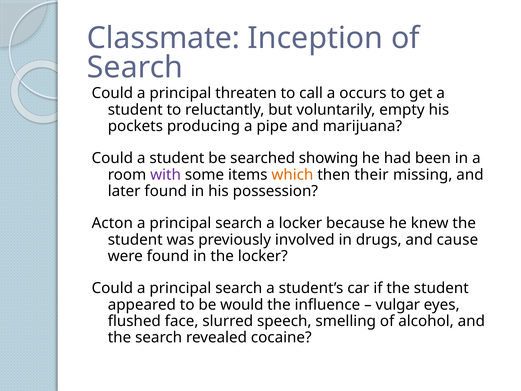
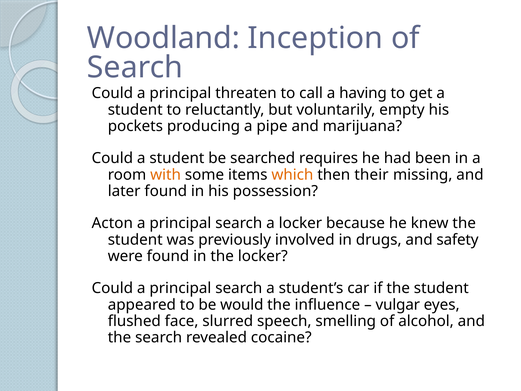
Classmate: Classmate -> Woodland
occurs: occurs -> having
showing: showing -> requires
with colour: purple -> orange
cause: cause -> safety
